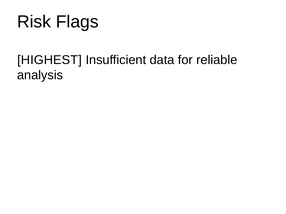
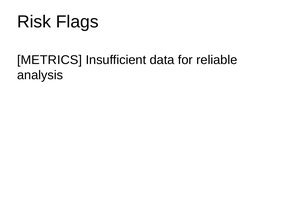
HIGHEST: HIGHEST -> METRICS
